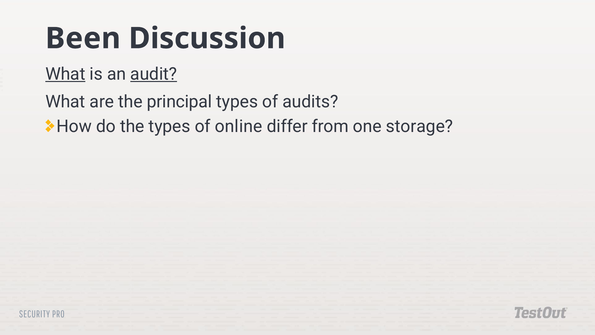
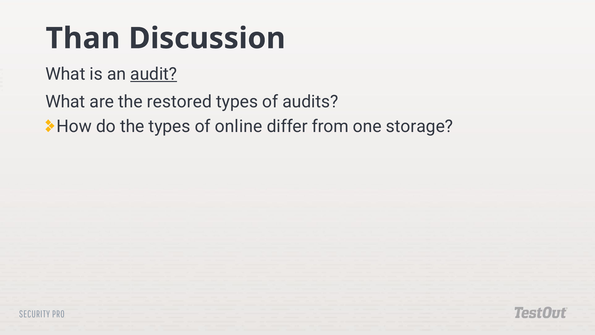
Been: Been -> Than
What at (65, 74) underline: present -> none
principal: principal -> restored
